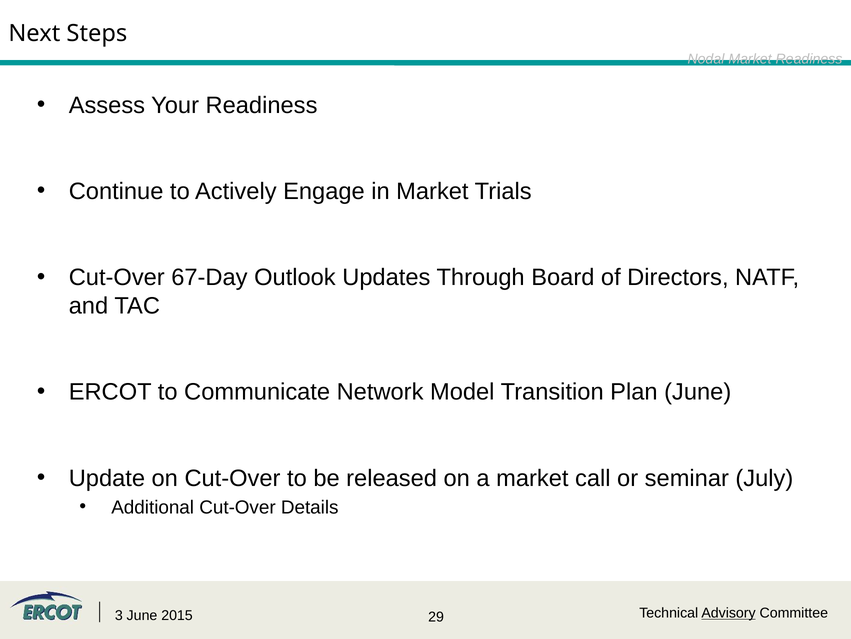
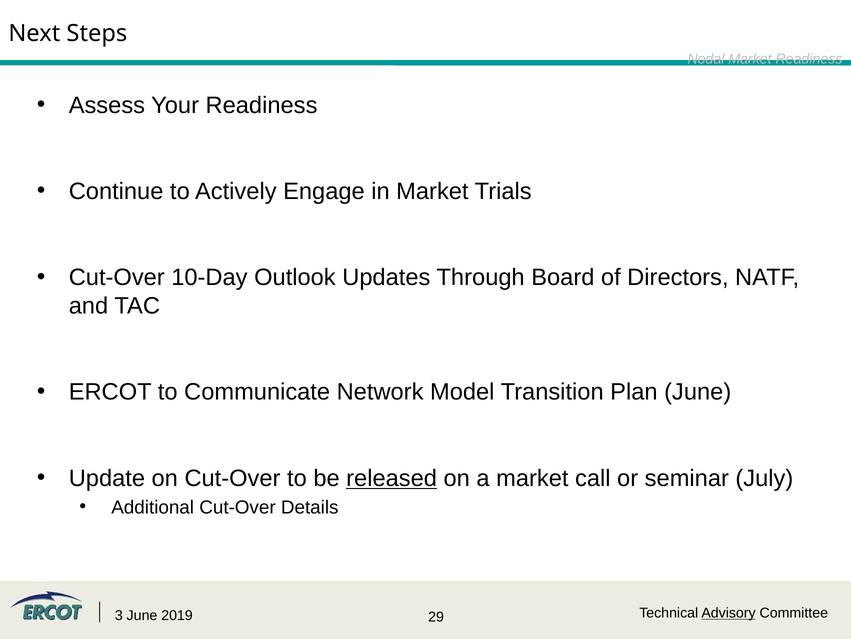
67-Day: 67-Day -> 10-Day
released underline: none -> present
2015: 2015 -> 2019
